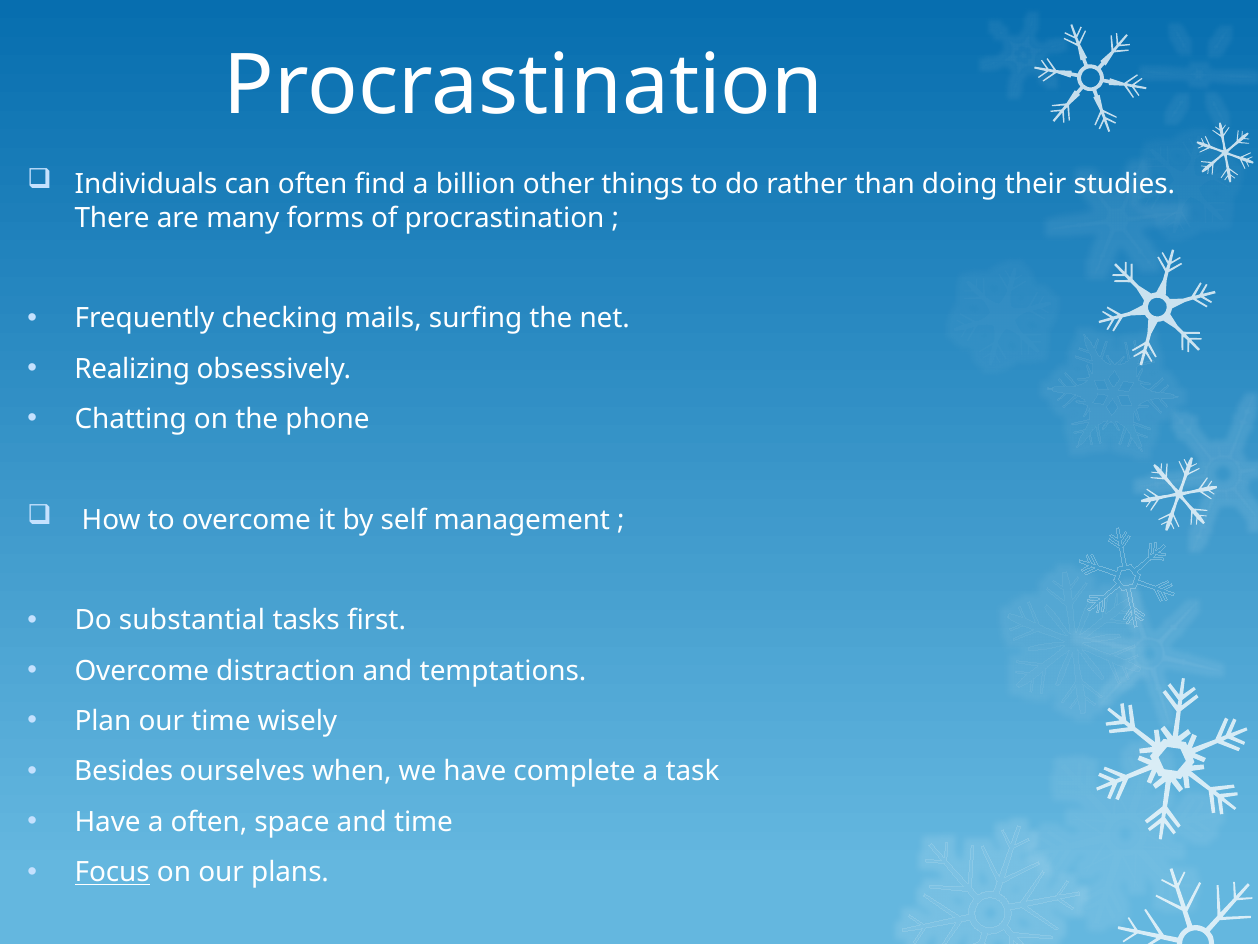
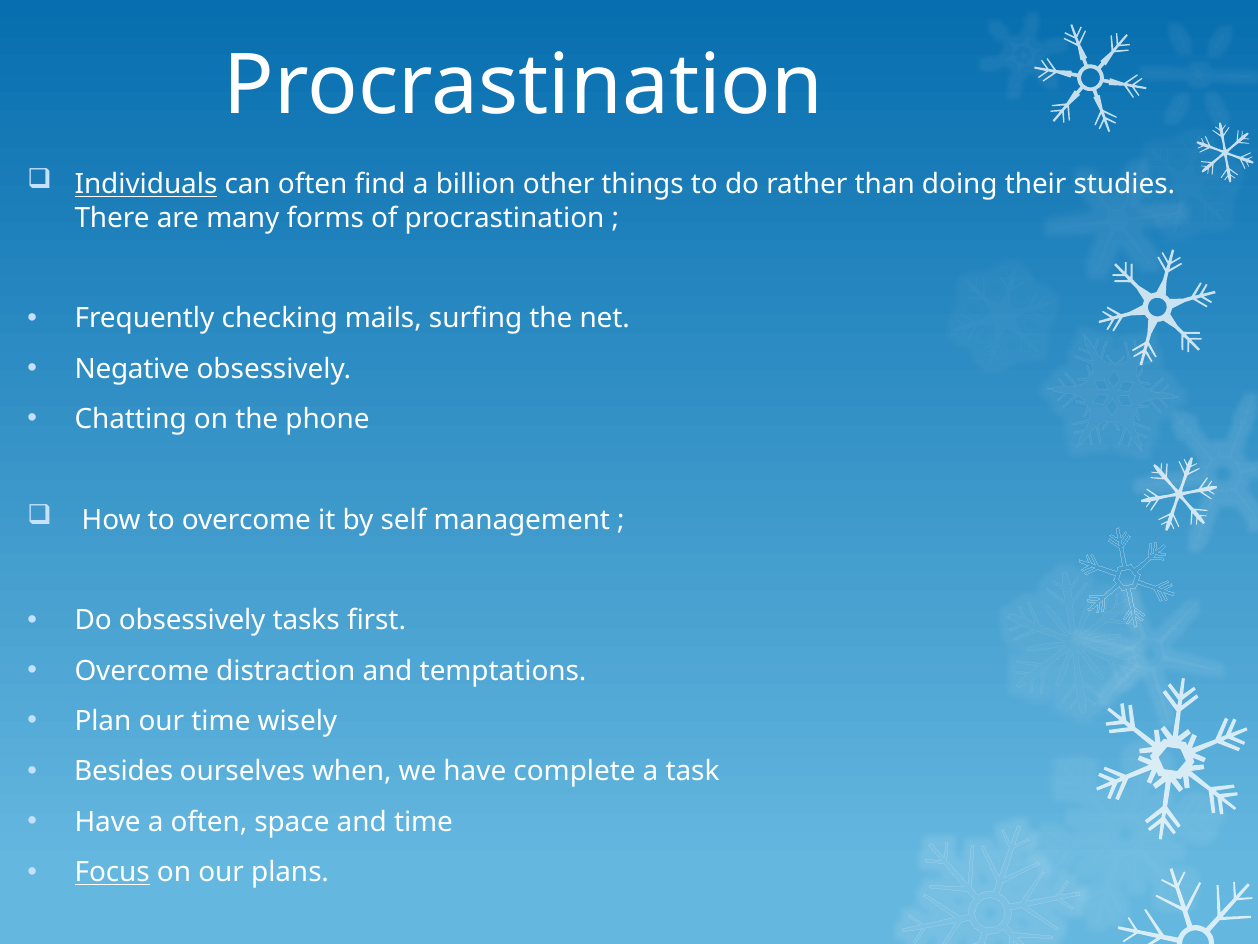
Individuals underline: none -> present
Realizing: Realizing -> Negative
Do substantial: substantial -> obsessively
